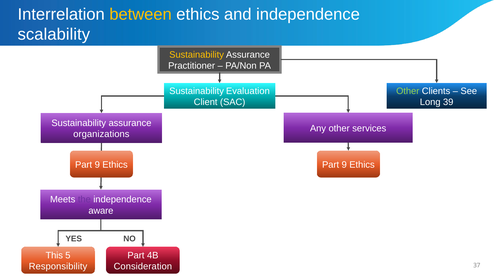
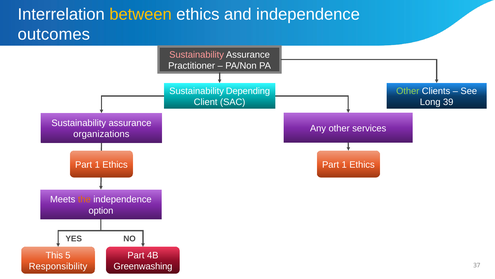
scalability: scalability -> outcomes
Sustainability at (197, 55) colour: yellow -> pink
Evaluation: Evaluation -> Depending
9 at (97, 164): 9 -> 1
9 at (344, 164): 9 -> 1
the colour: purple -> orange
aware: aware -> option
Consideration: Consideration -> Greenwashing
